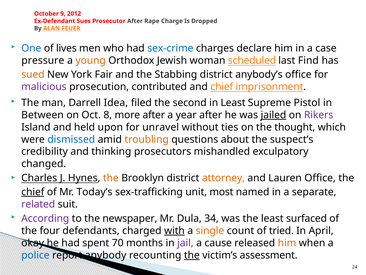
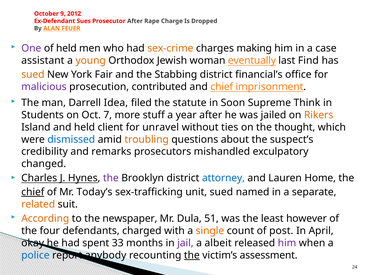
One colour: blue -> purple
of lives: lives -> held
sex-crime colour: blue -> orange
declare: declare -> making
pressure: pressure -> assistant
scheduled: scheduled -> eventually
anybody’s: anybody’s -> financial’s
second: second -> statute
in Least: Least -> Soon
Pistol: Pistol -> Think
Between: Between -> Students
8: 8 -> 7
more after: after -> stuff
jailed underline: present -> none
Rikers colour: purple -> orange
upon: upon -> client
thinking: thinking -> remarks
the at (111, 178) colour: orange -> purple
attorney colour: orange -> blue
Lauren Office: Office -> Home
unit most: most -> sued
related colour: purple -> orange
According colour: purple -> orange
34: 34 -> 51
surfaced: surfaced -> however
with underline: present -> none
tried: tried -> post
70: 70 -> 33
cause: cause -> albeit
him at (287, 243) colour: orange -> purple
